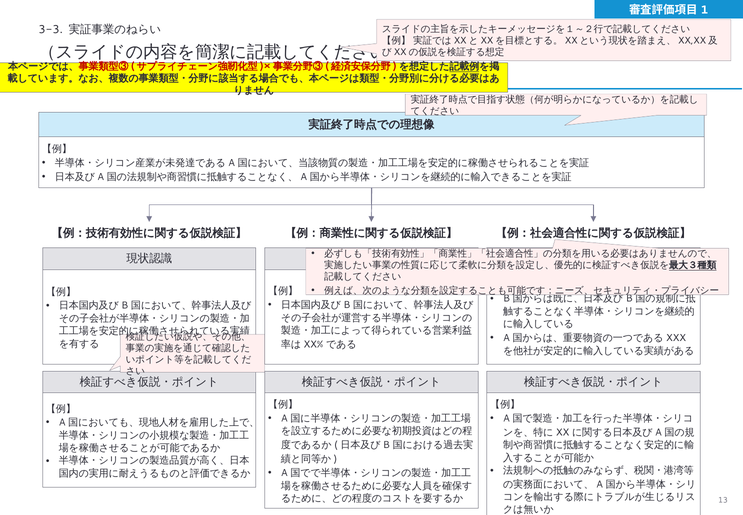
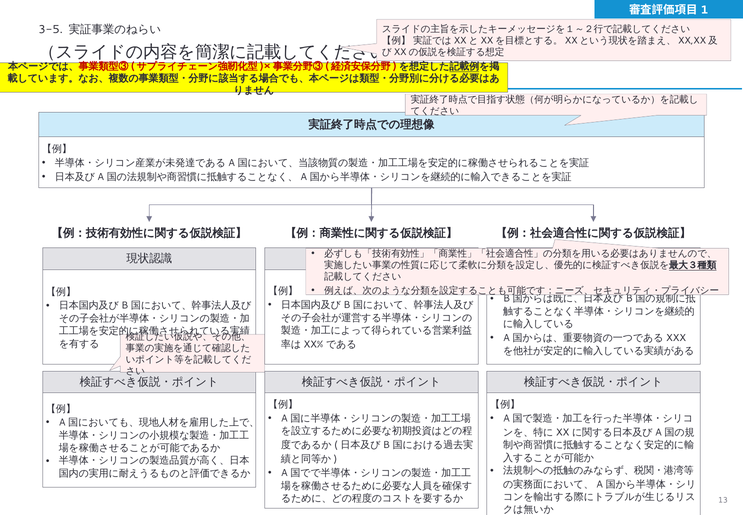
3-3: 3-3 -> 3-5
